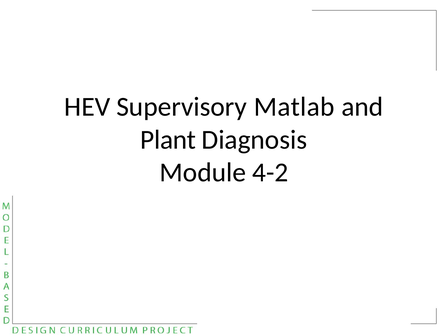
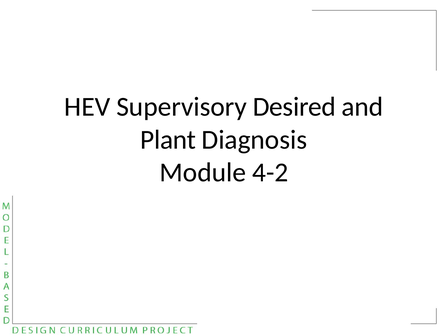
Matlab: Matlab -> Desired
